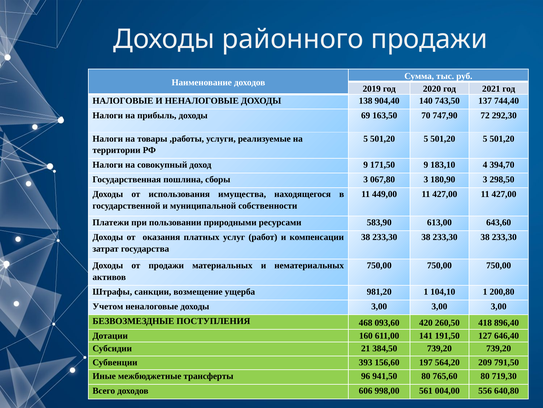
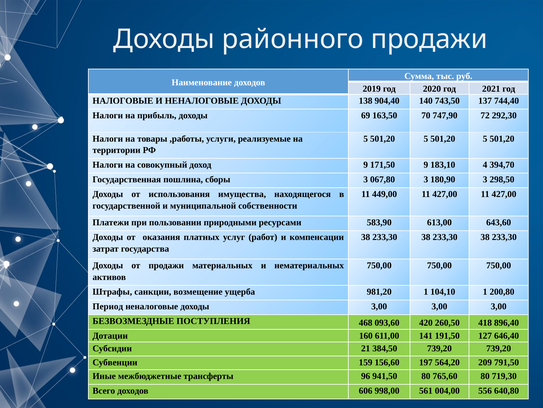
Учетом: Учетом -> Период
393: 393 -> 159
